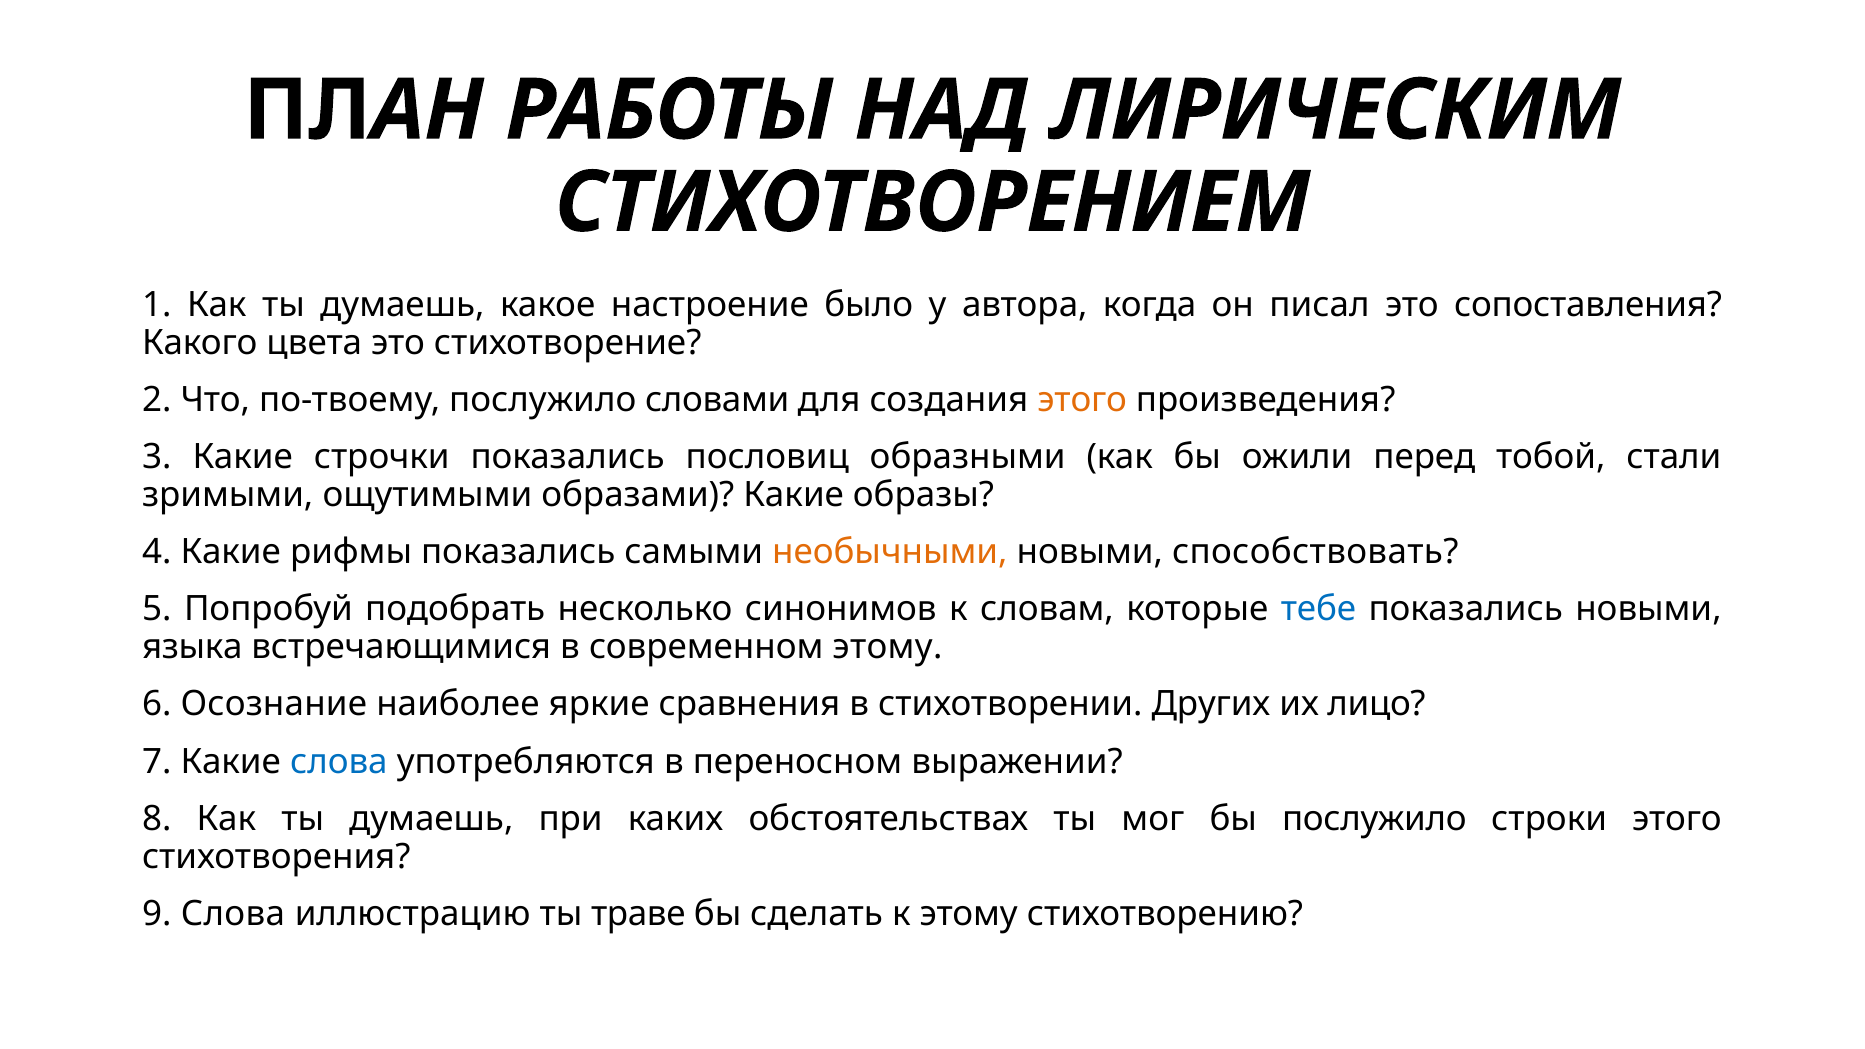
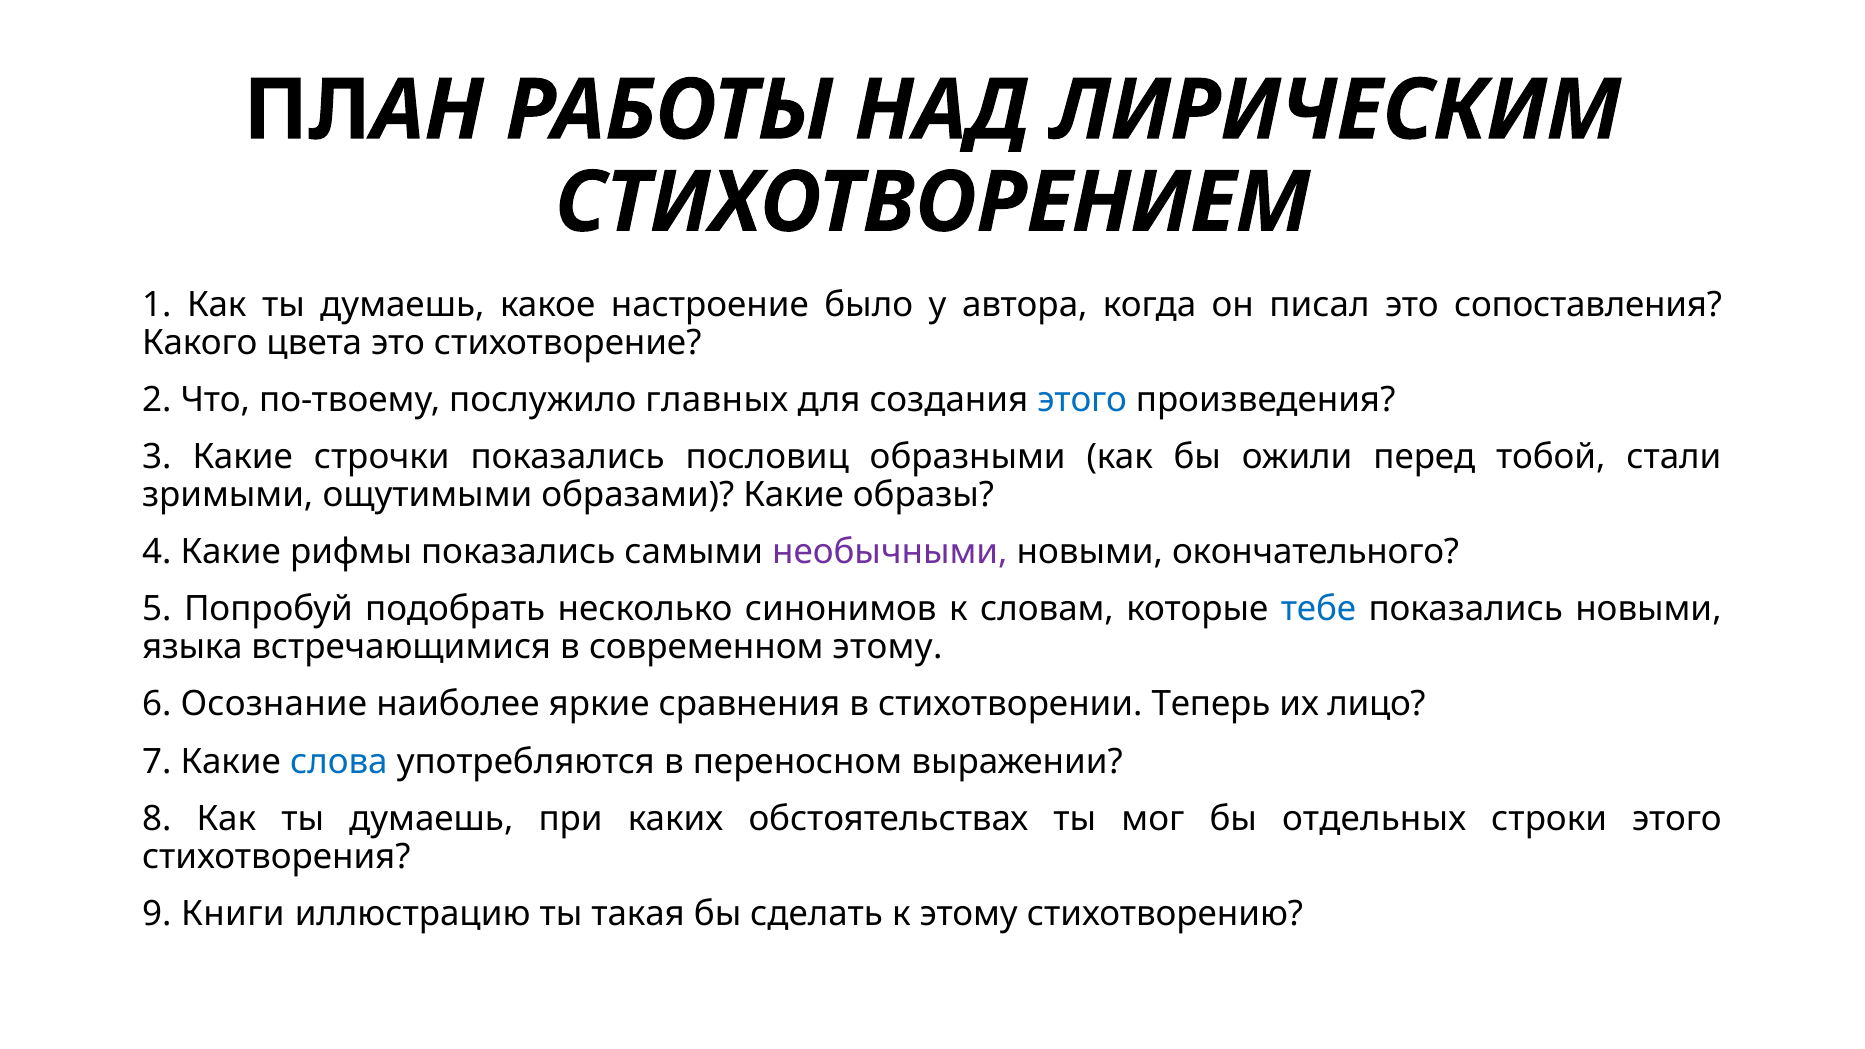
словами: словами -> главных
этого at (1082, 400) colour: orange -> blue
необычными colour: orange -> purple
способствовать: способствовать -> окончательного
Других: Других -> Теперь
бы послужило: послужило -> отдельных
9 Слова: Слова -> Книги
траве: траве -> такая
